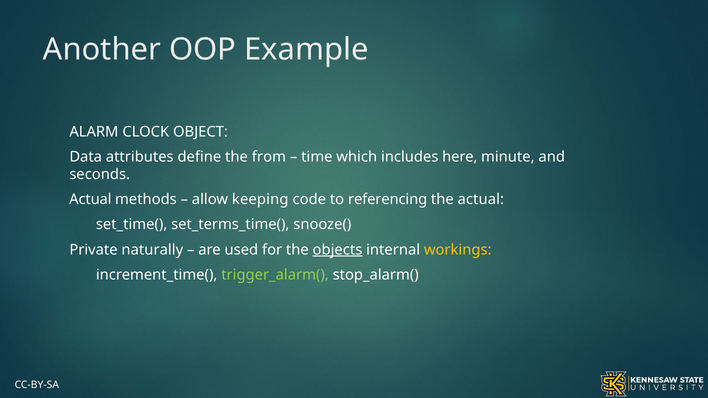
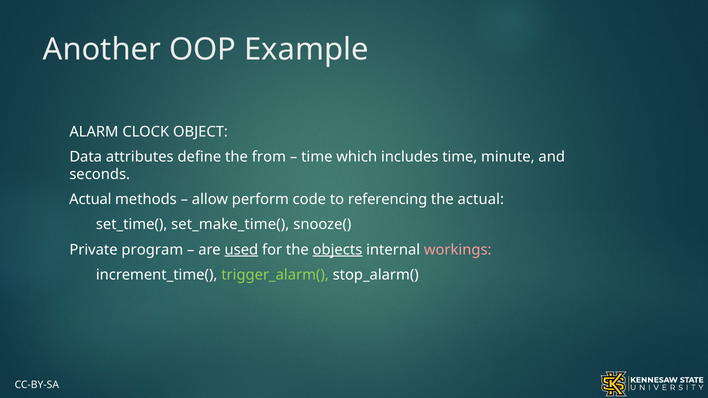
includes here: here -> time
keeping: keeping -> perform
set_terms_time(: set_terms_time( -> set_make_time(
naturally: naturally -> program
used underline: none -> present
workings colour: yellow -> pink
